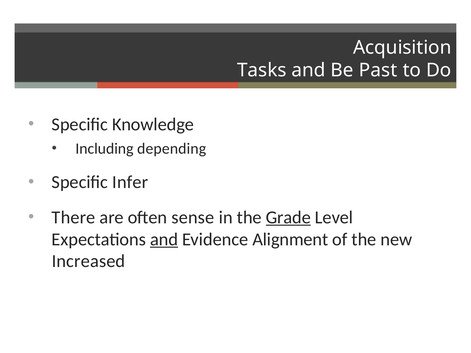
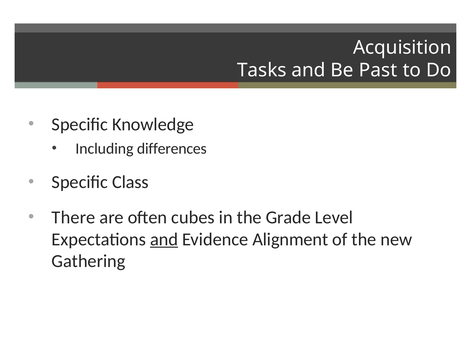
depending: depending -> differences
Infer: Infer -> Class
sense: sense -> cubes
Grade underline: present -> none
Increased: Increased -> Gathering
